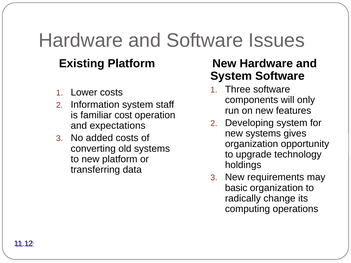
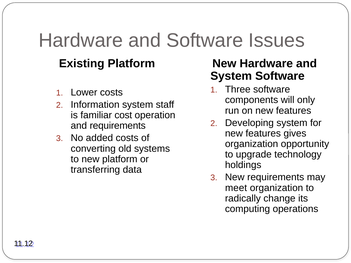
and expectations: expectations -> requirements
systems at (263, 134): systems -> features
basic: basic -> meet
